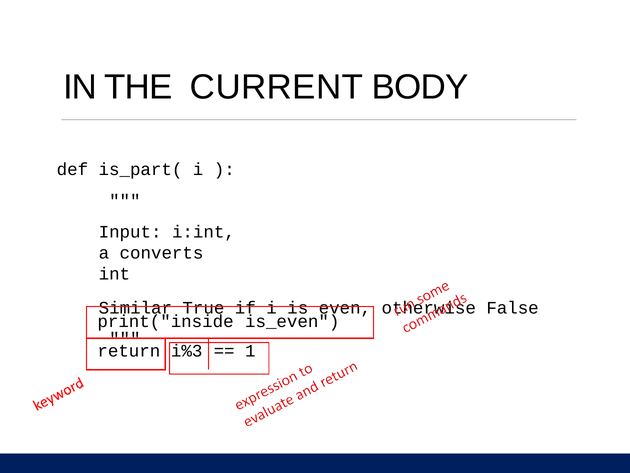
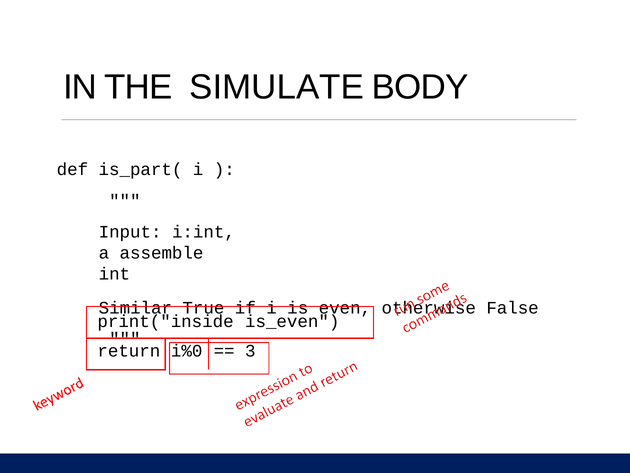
CURRENT: CURRENT -> SIMULATE
converts: converts -> assemble
i%3: i%3 -> i%0
1: 1 -> 3
